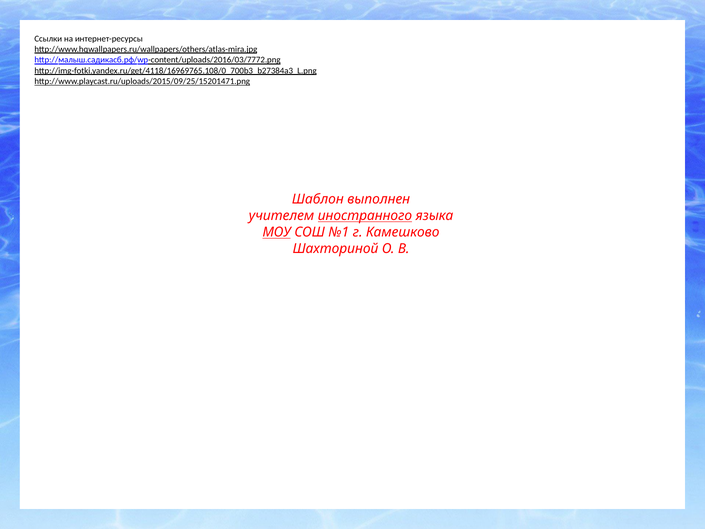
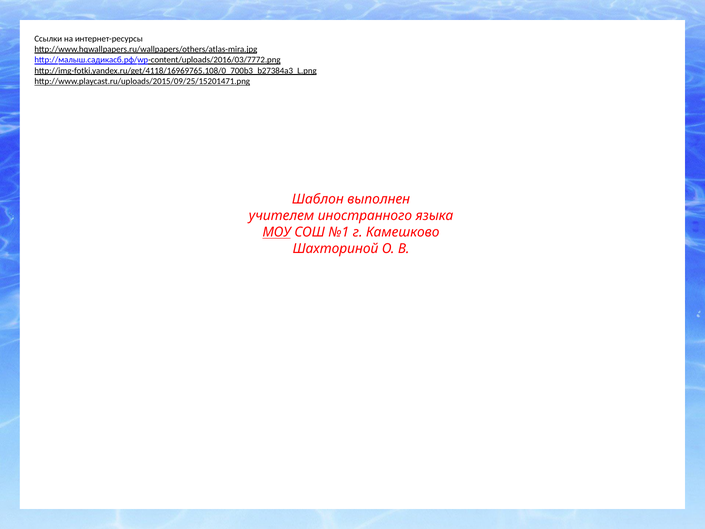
иностранного underline: present -> none
